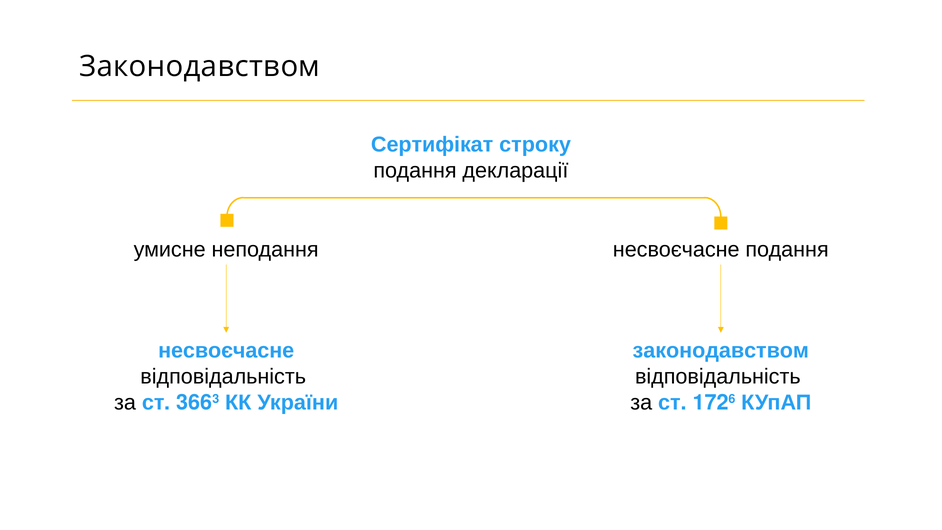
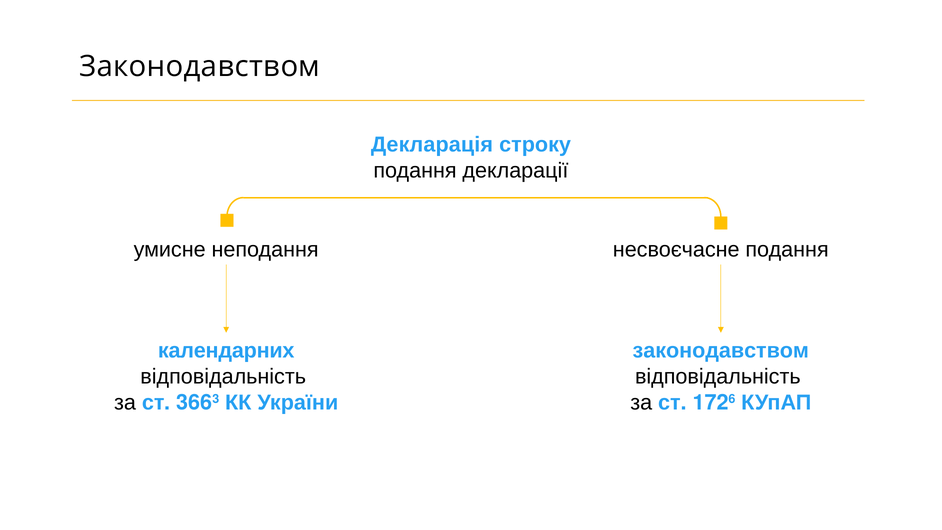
Сертифікат: Сертифікат -> Декларація
несвоєчасне at (226, 351): несвоєчасне -> календарних
